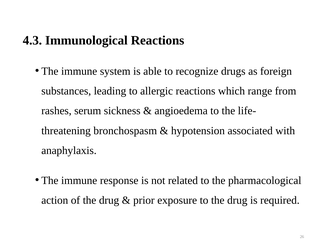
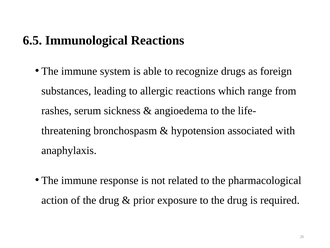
4.3: 4.3 -> 6.5
